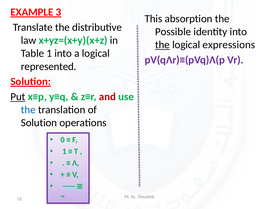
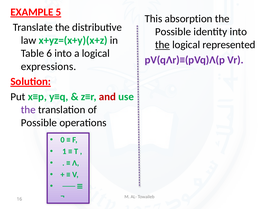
3: 3 -> 5
expressions: expressions -> represented
Table 1: 1 -> 6
represented: represented -> expressions
Put underline: present -> none
the at (28, 110) colour: blue -> purple
Solution at (39, 123): Solution -> Possible
